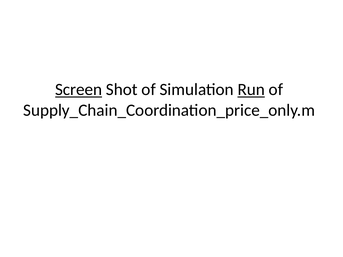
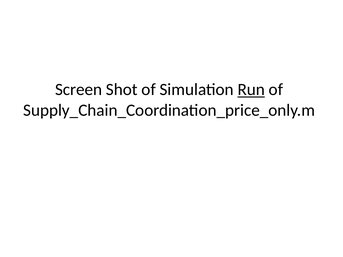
Screen underline: present -> none
